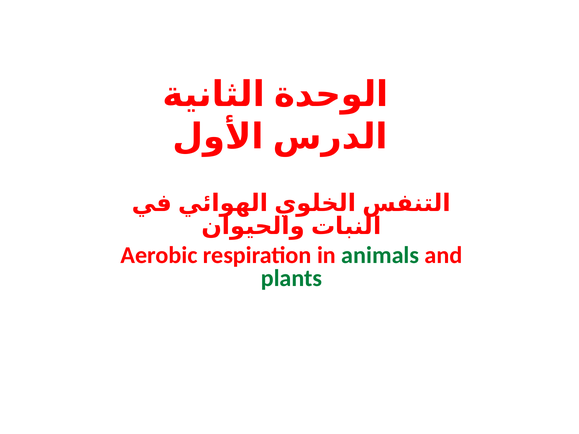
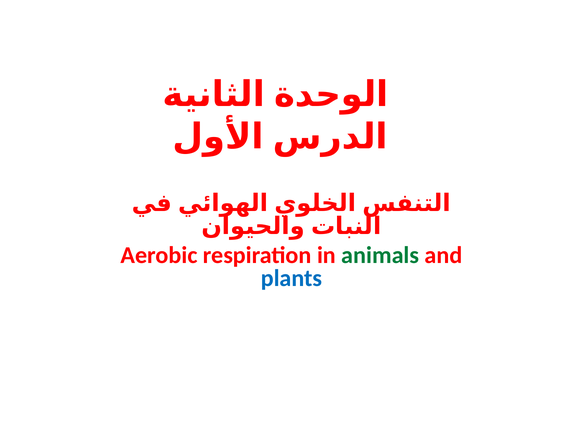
plants colour: green -> blue
